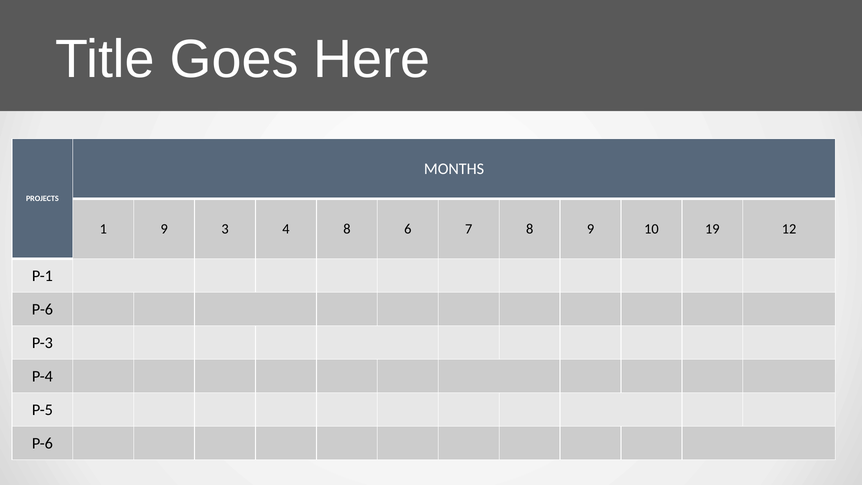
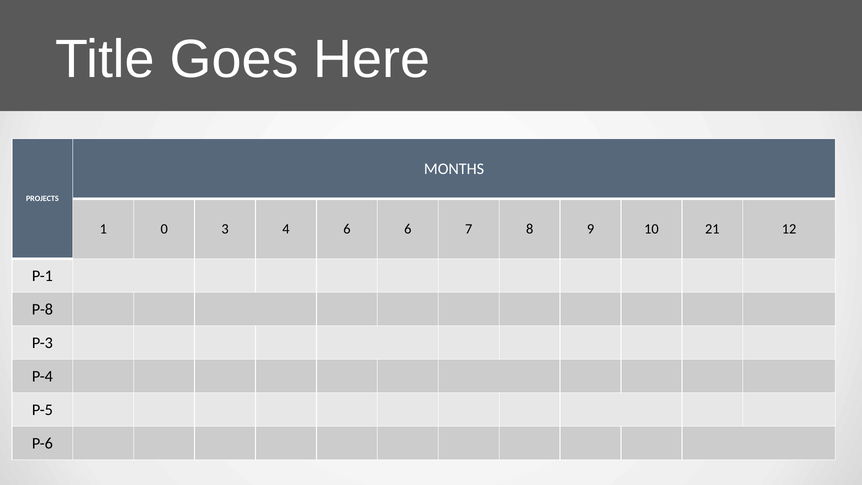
1 9: 9 -> 0
4 8: 8 -> 6
19: 19 -> 21
P-6 at (42, 309): P-6 -> P-8
